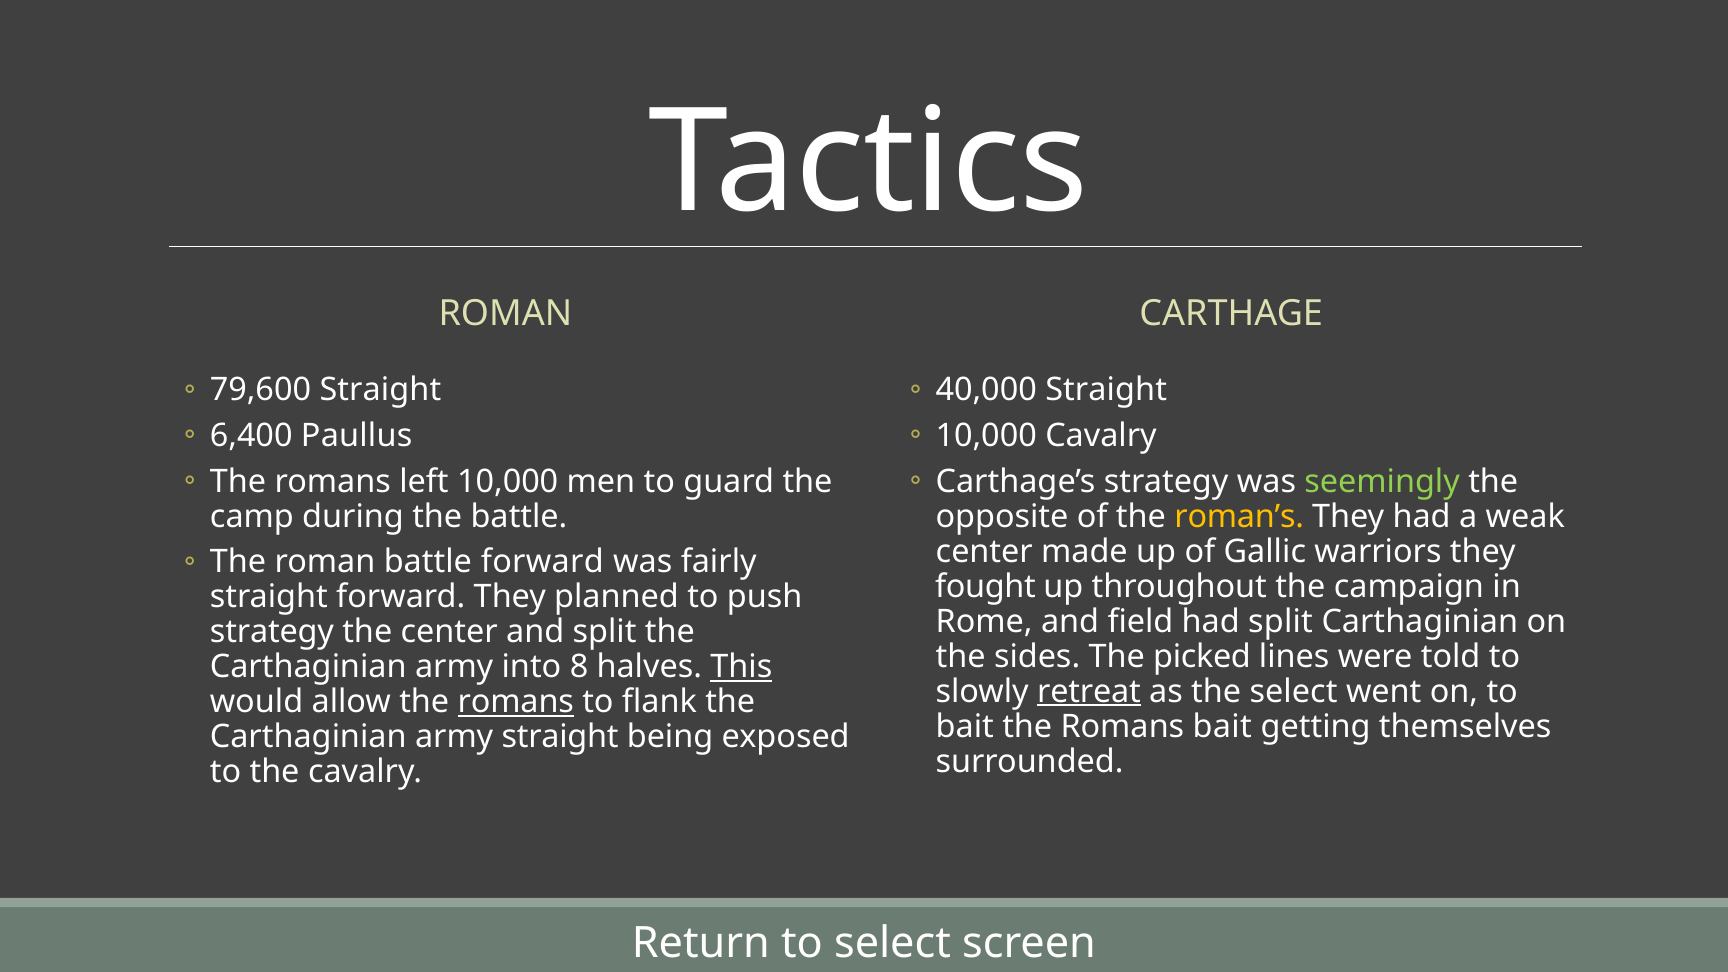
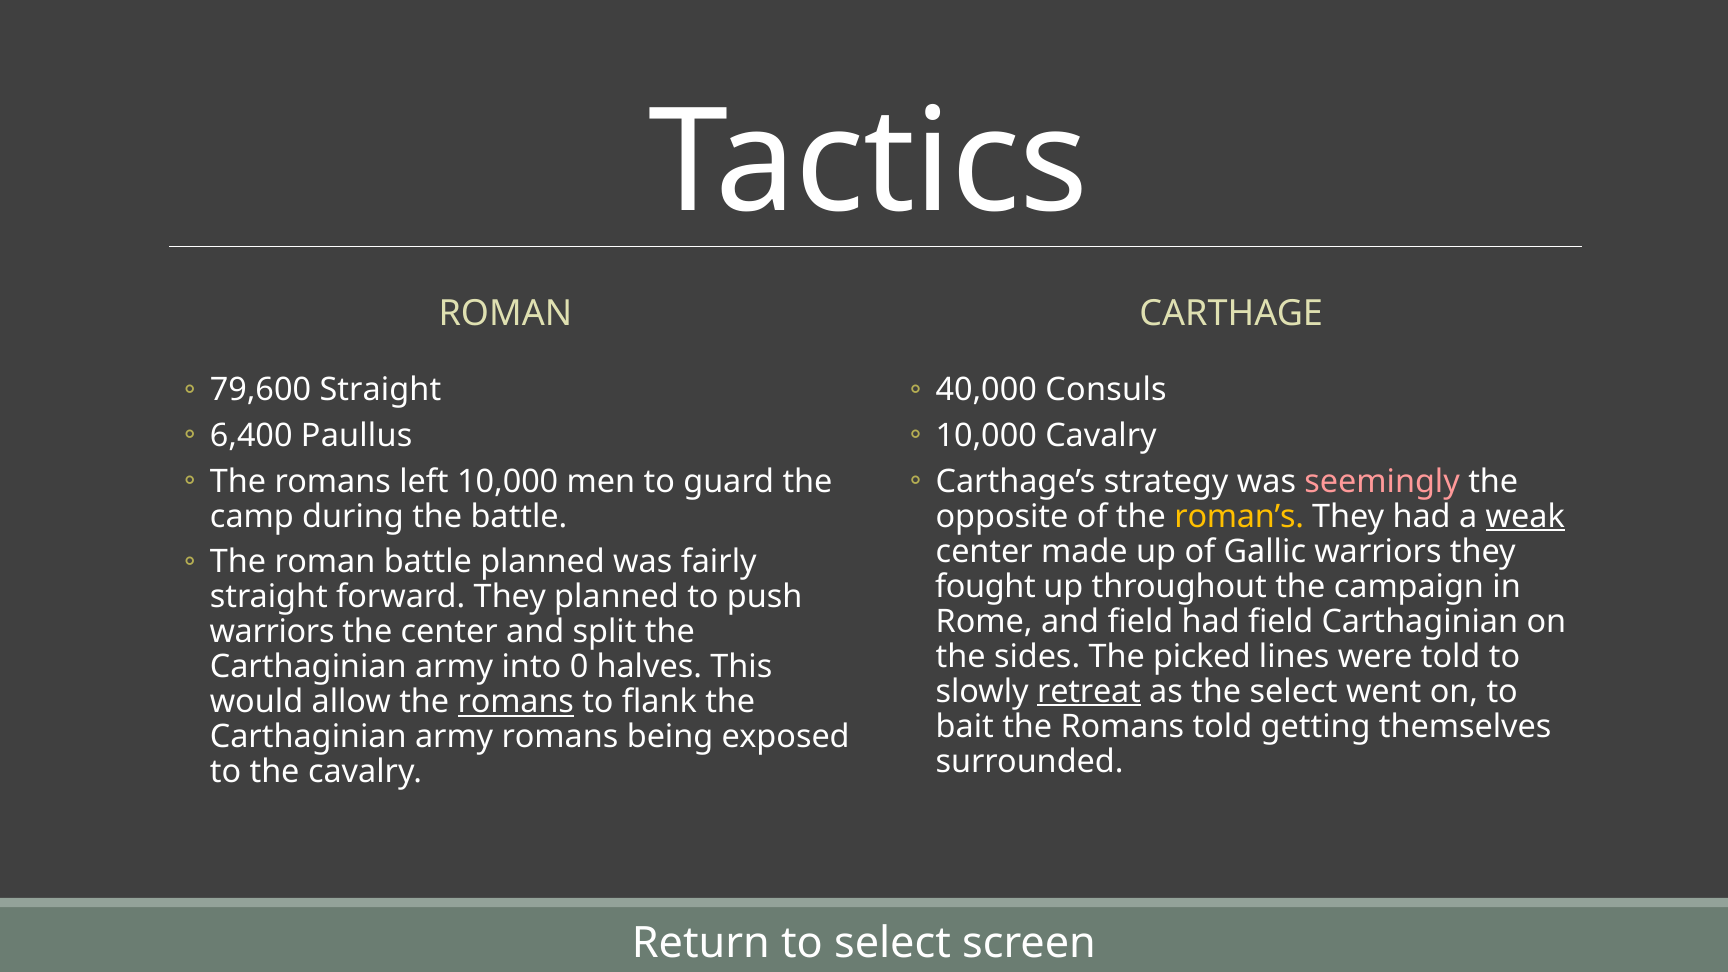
40,000 Straight: Straight -> Consuls
seemingly colour: light green -> pink
weak underline: none -> present
battle forward: forward -> planned
had split: split -> field
strategy at (272, 632): strategy -> warriors
8: 8 -> 0
This underline: present -> none
Romans bait: bait -> told
army straight: straight -> romans
